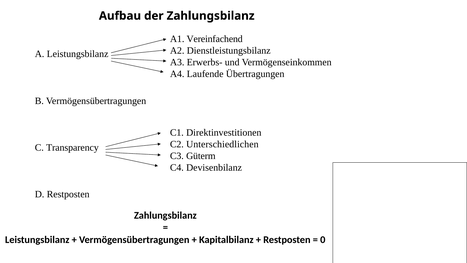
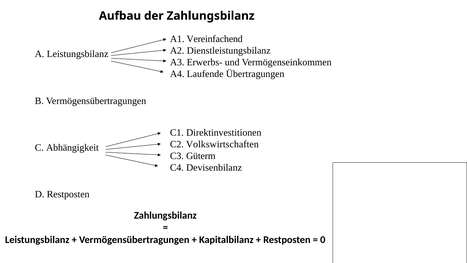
Unterschiedlichen: Unterschiedlichen -> Volkswirtschaften
Transparency: Transparency -> Abhängigkeit
